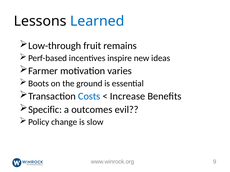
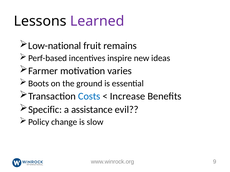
Learned colour: blue -> purple
Low-through: Low-through -> Low-national
outcomes: outcomes -> assistance
